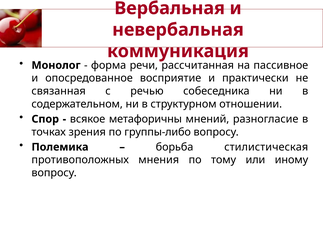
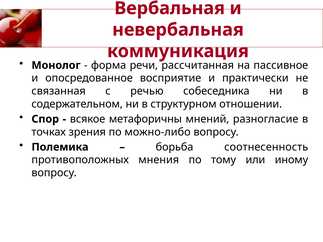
группы-либо: группы-либо -> можно-либо
стилистическая: стилистическая -> соотнесенность
